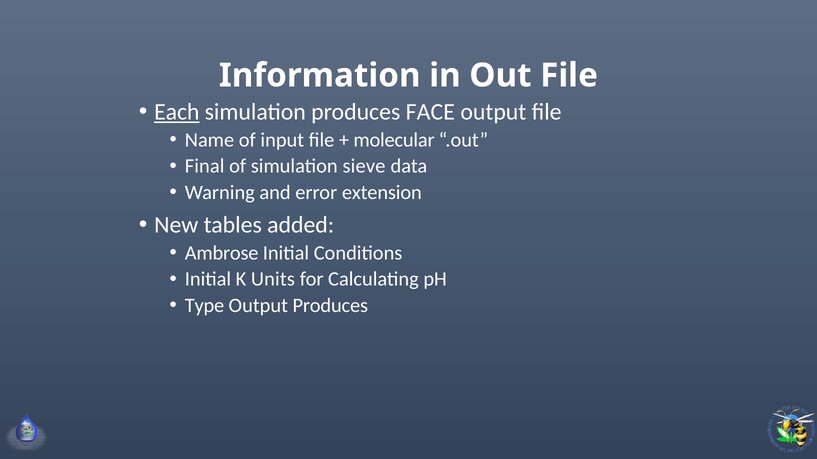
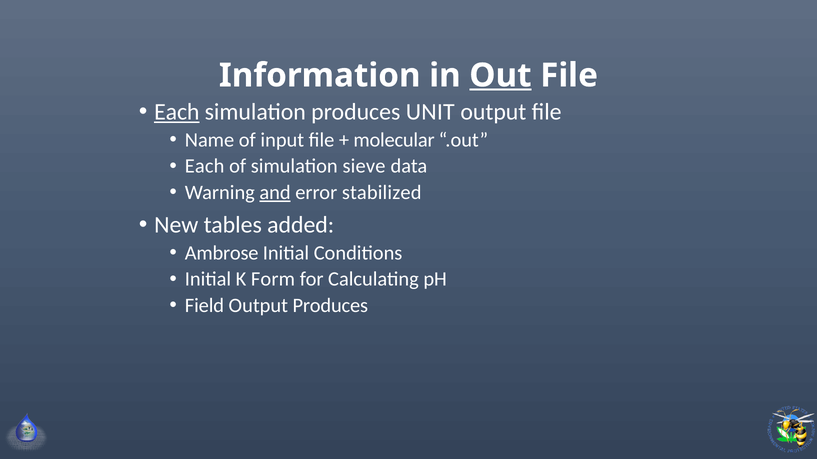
Out underline: none -> present
FACE: FACE -> UNIT
Final at (205, 166): Final -> Each
and underline: none -> present
extension: extension -> stabilized
Units: Units -> Form
Type: Type -> Field
